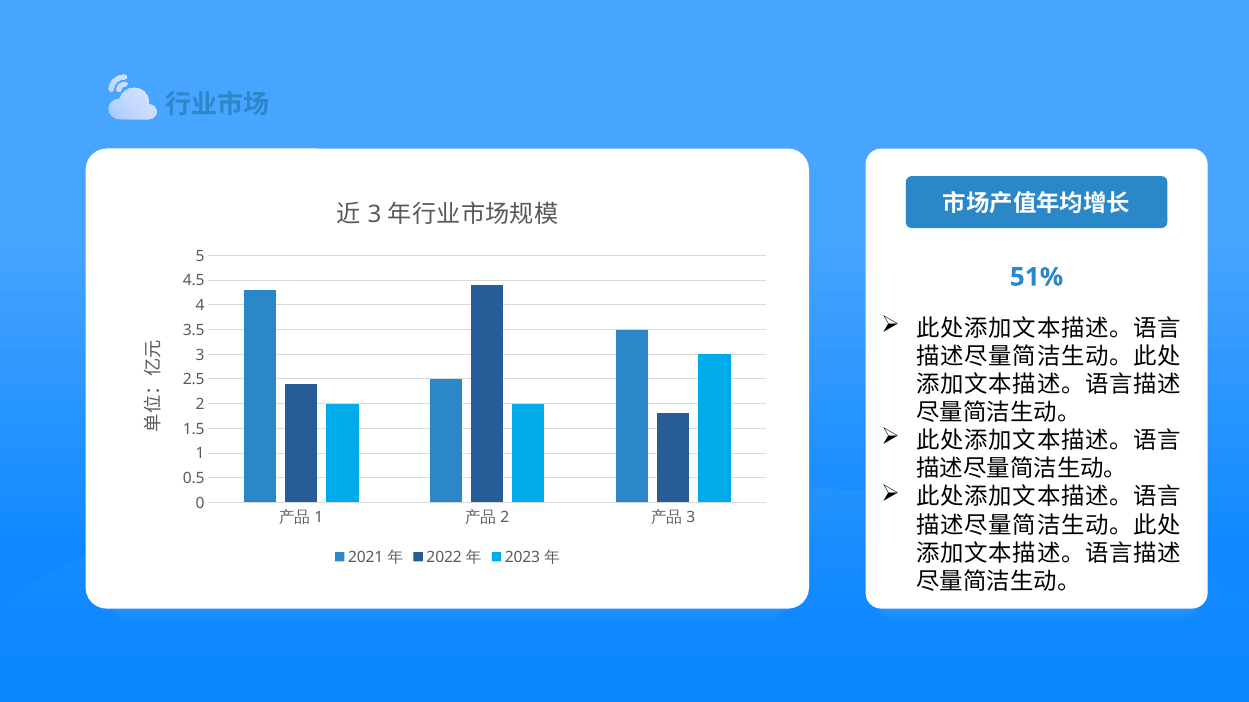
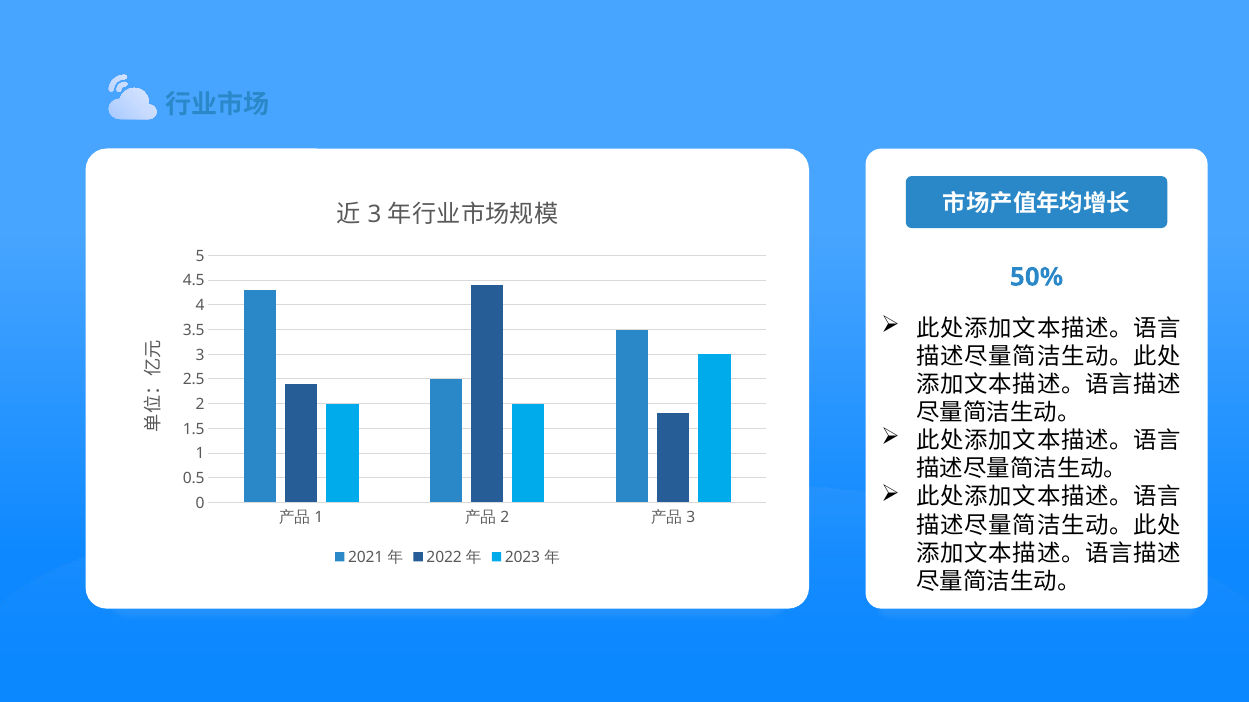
51%: 51% -> 50%
